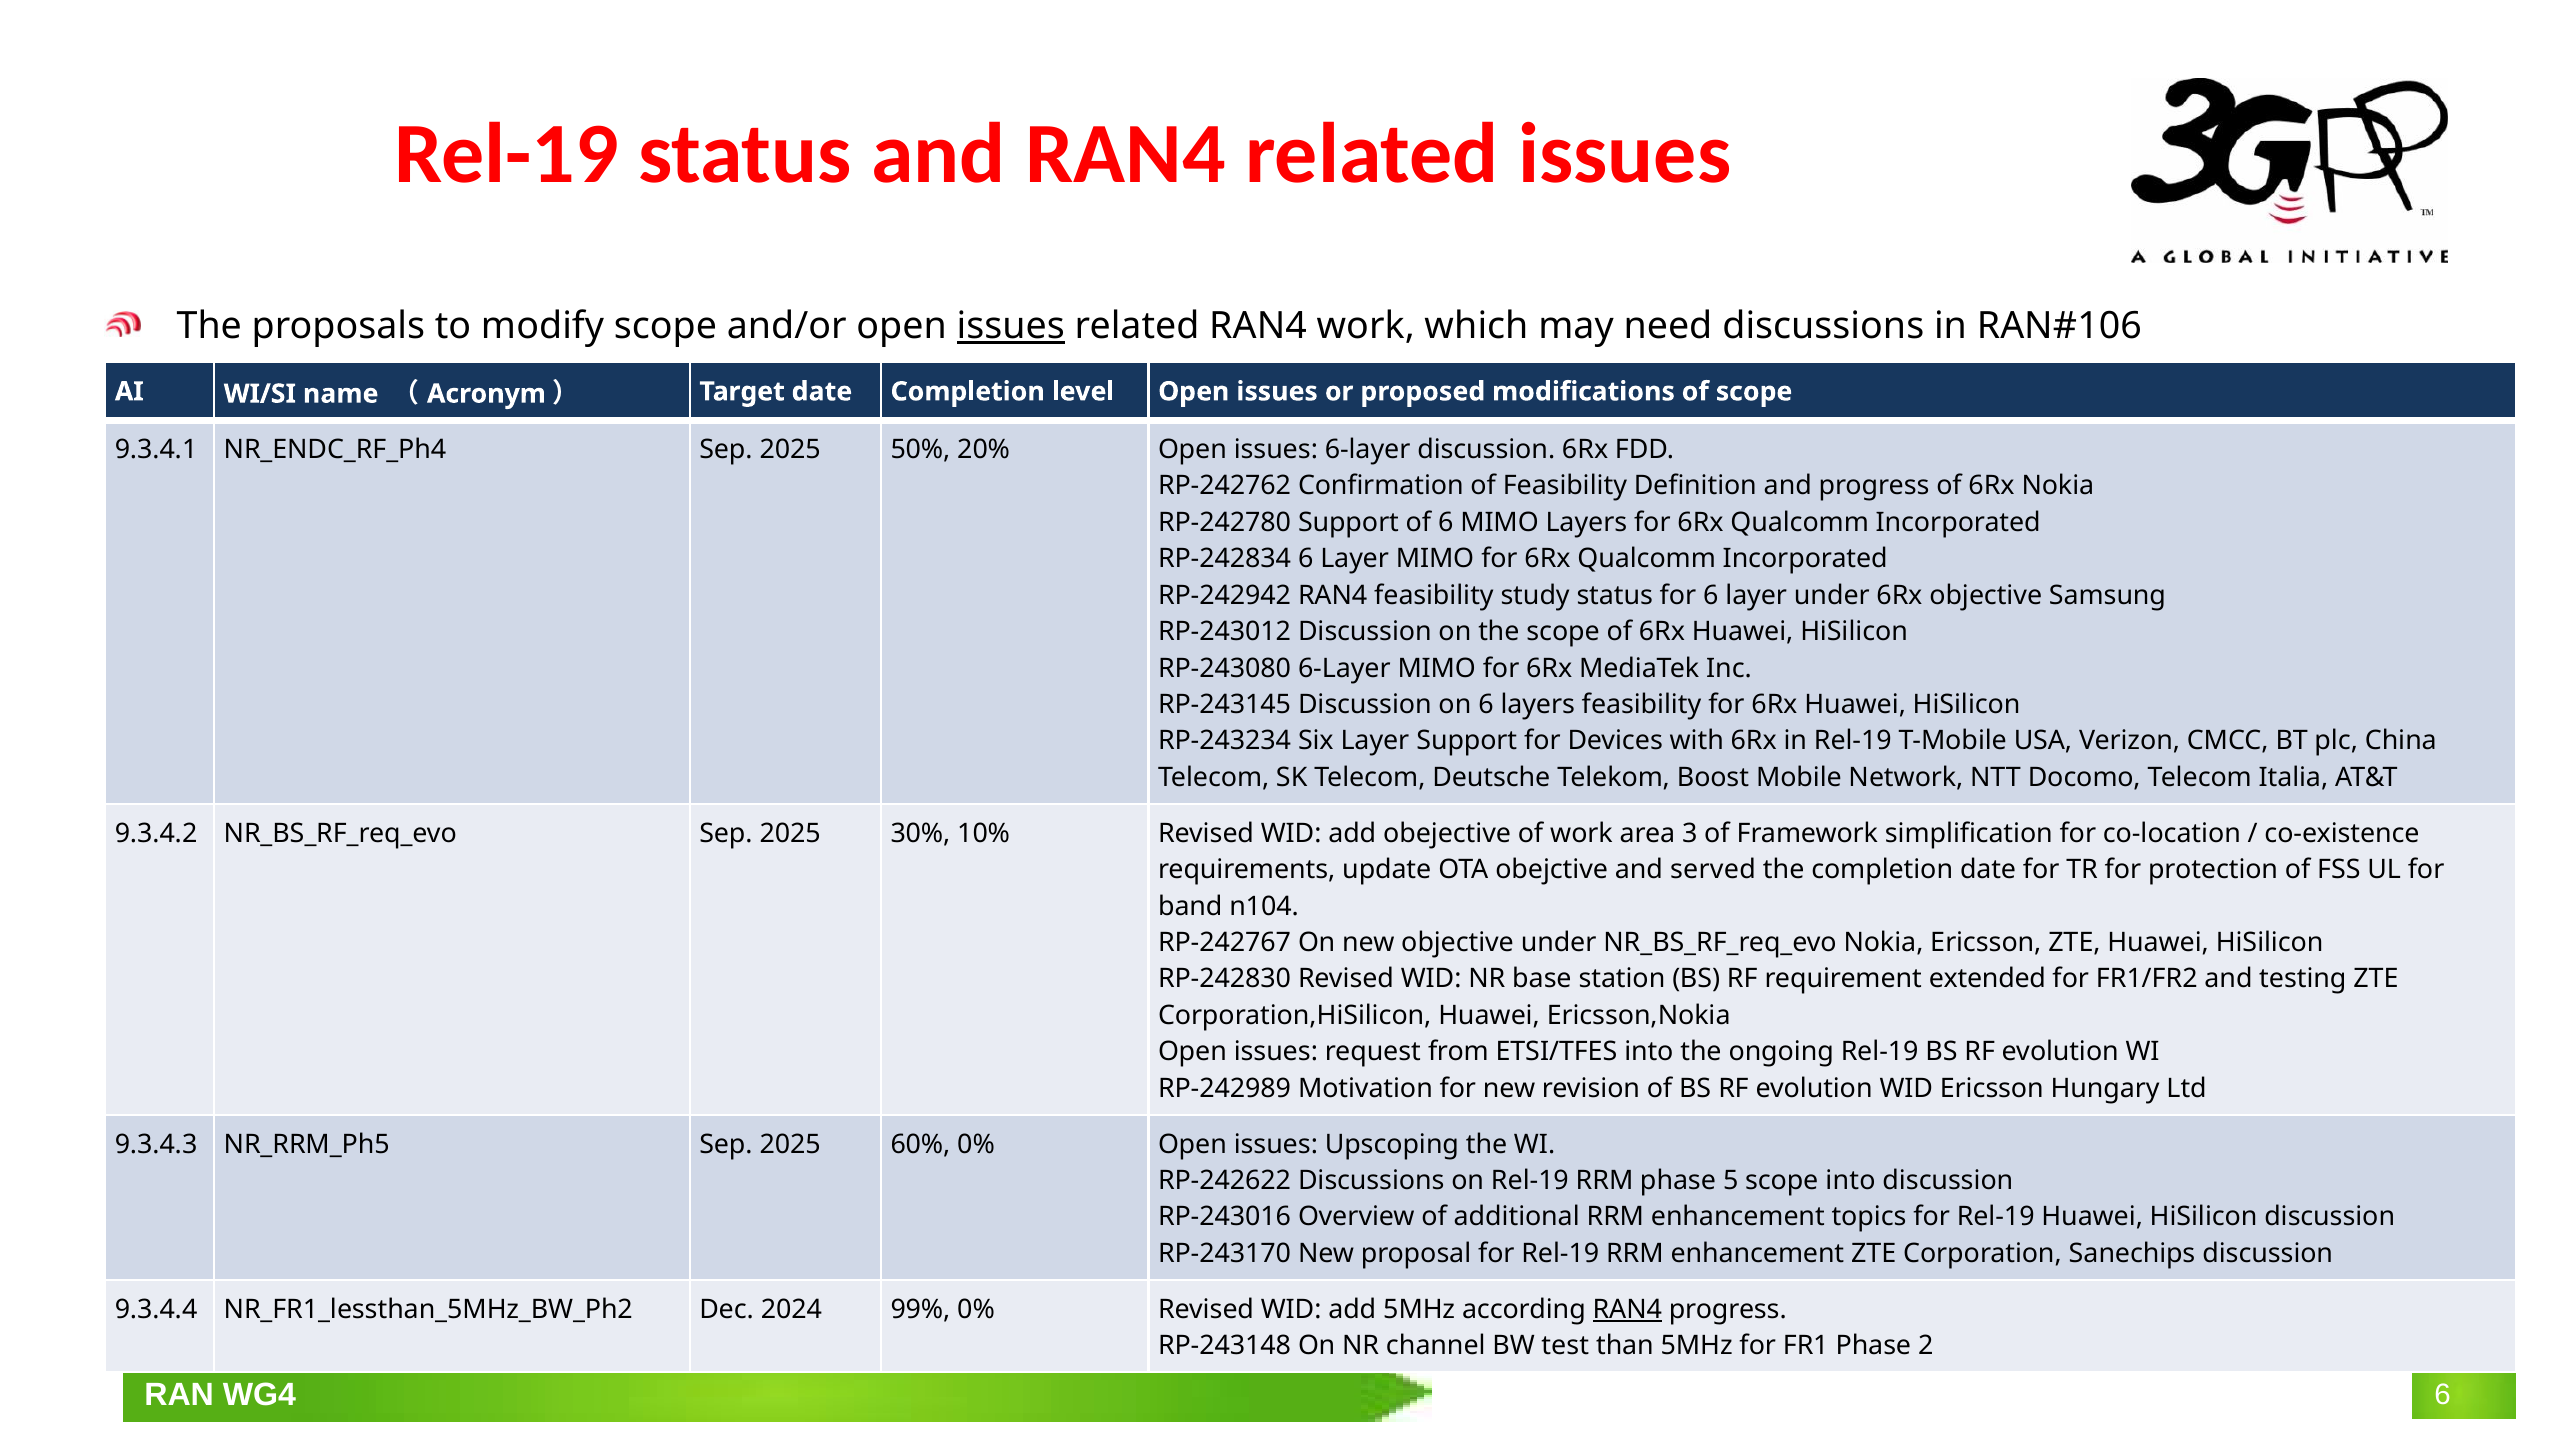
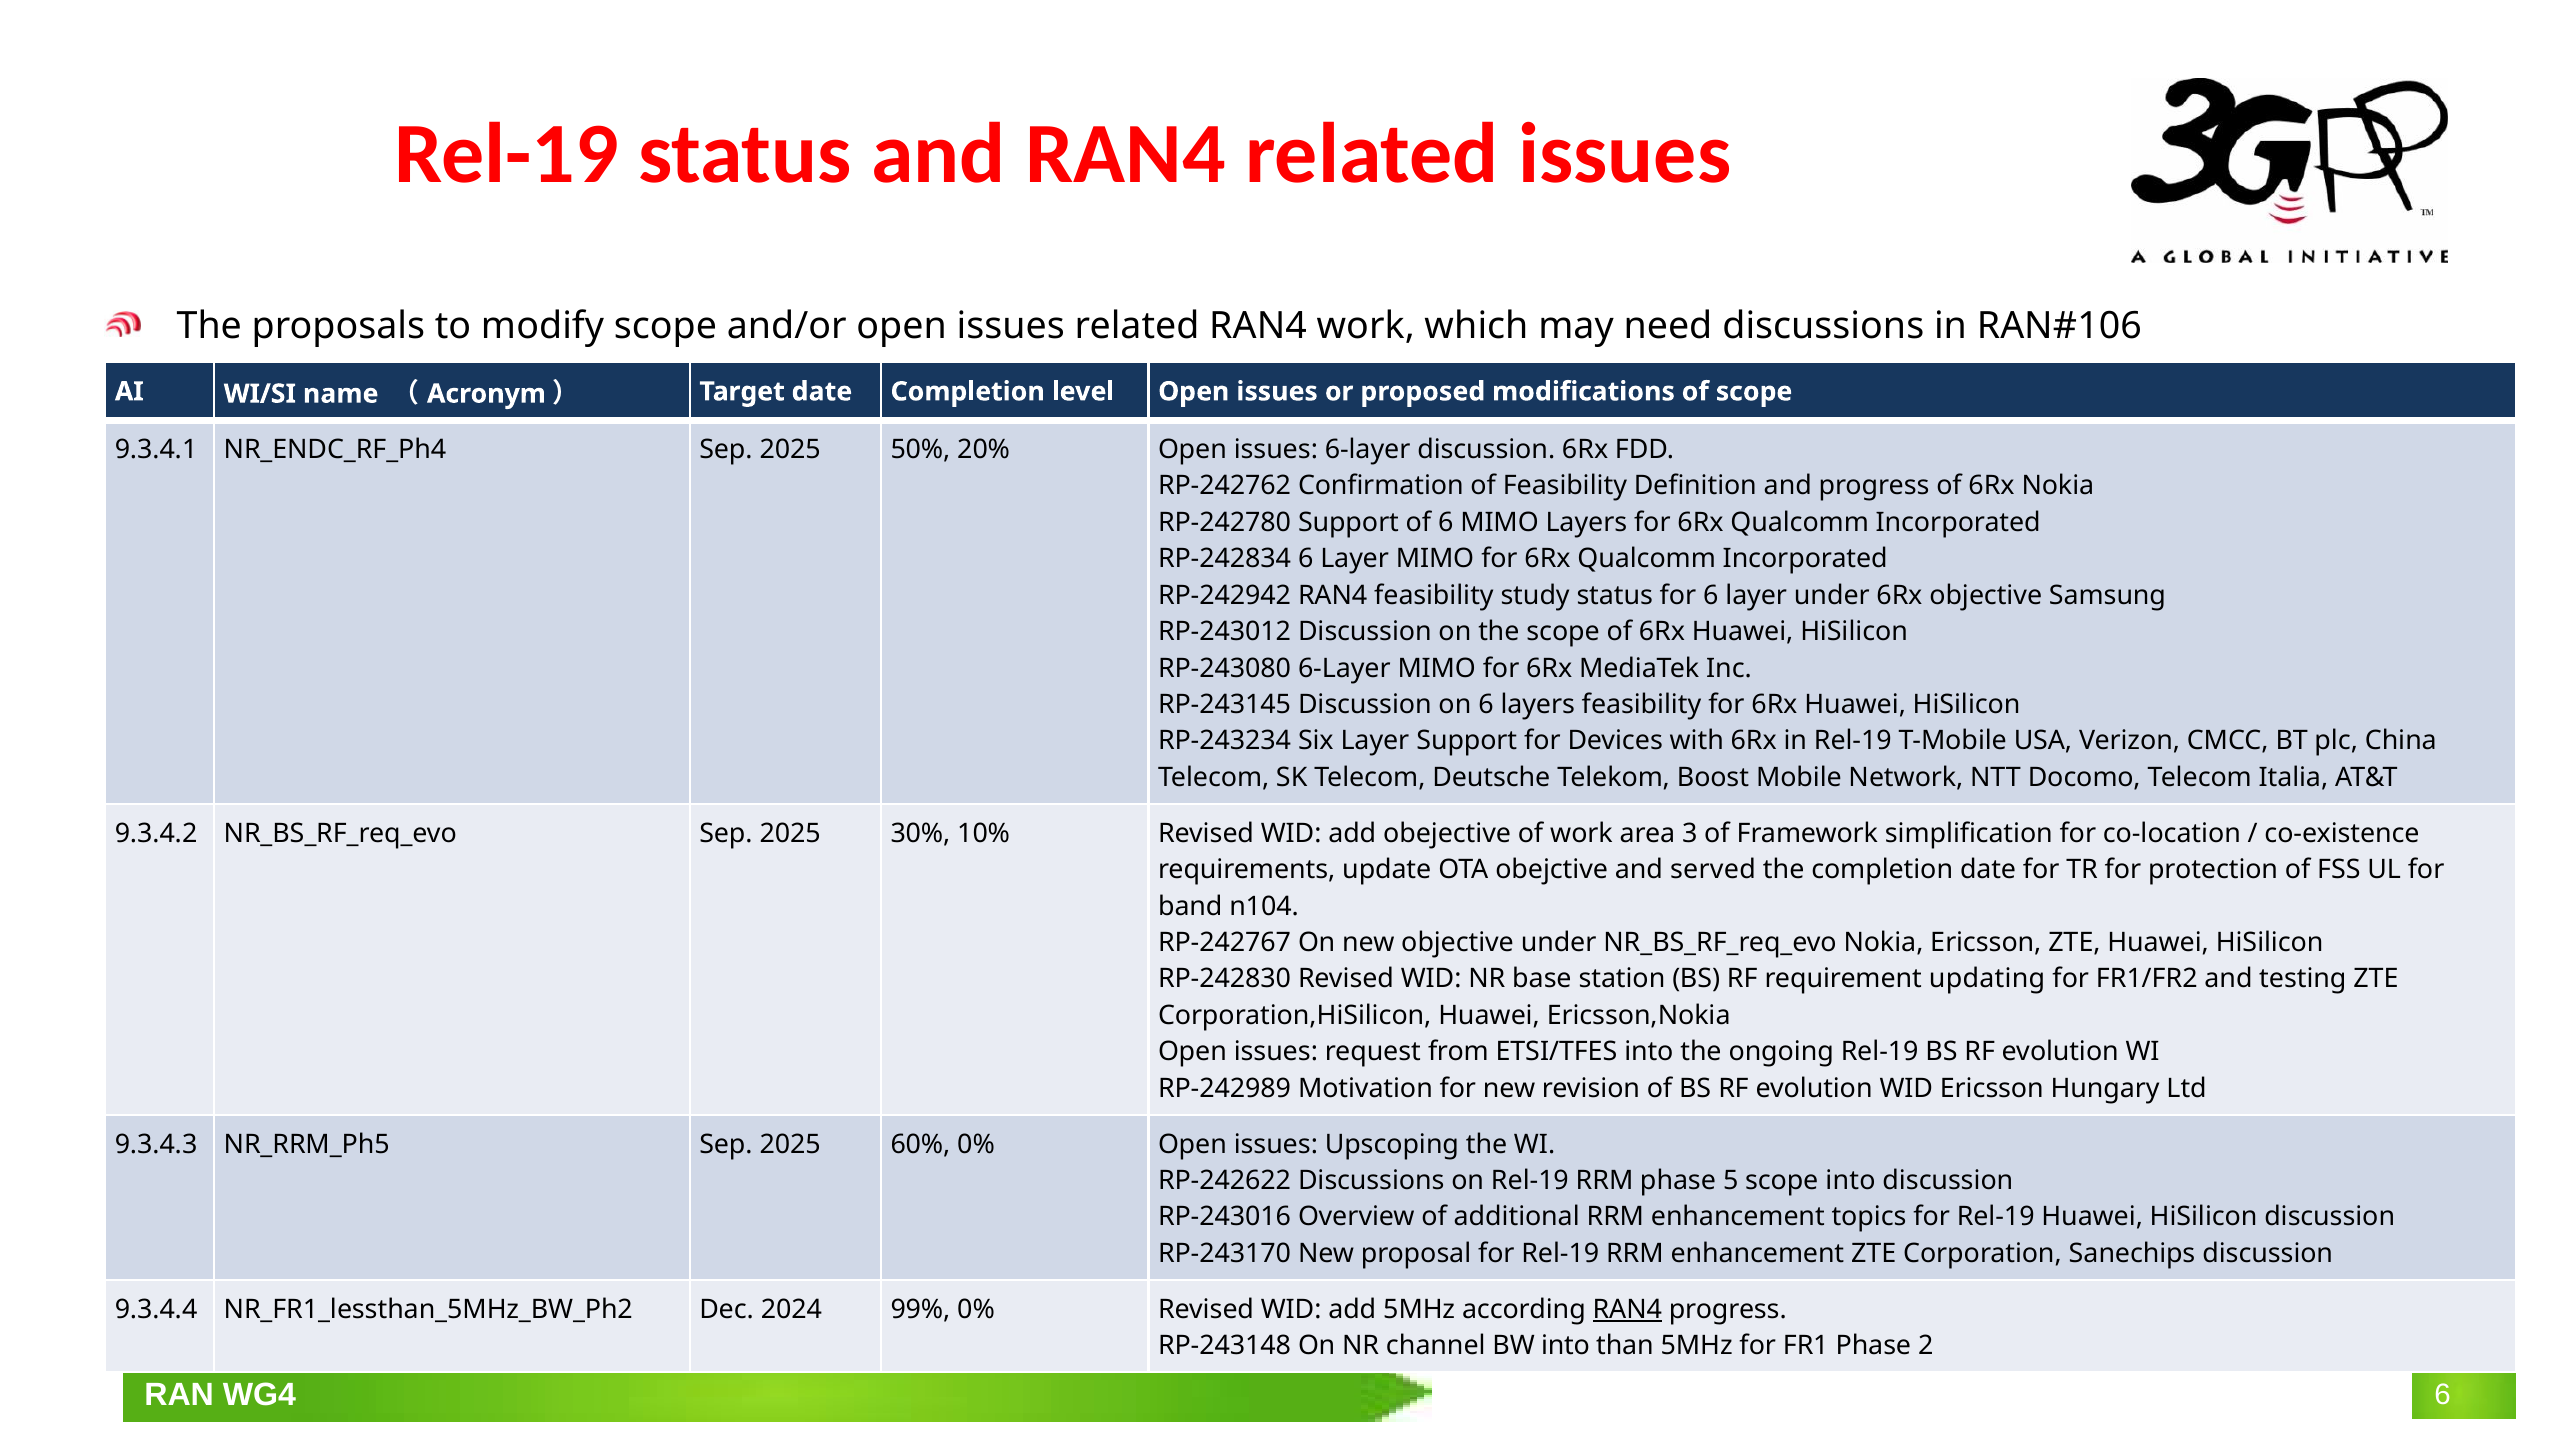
issues at (1011, 326) underline: present -> none
extended: extended -> updating
BW test: test -> into
